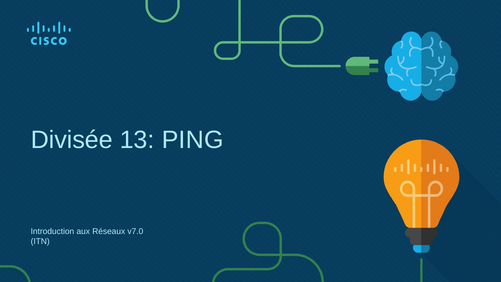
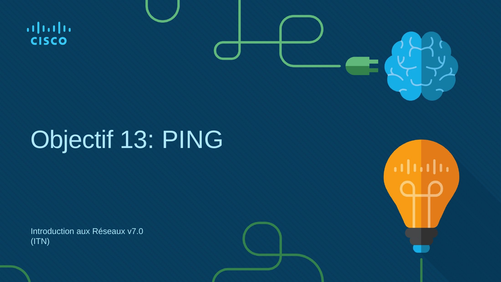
Divisée: Divisée -> Objectif
